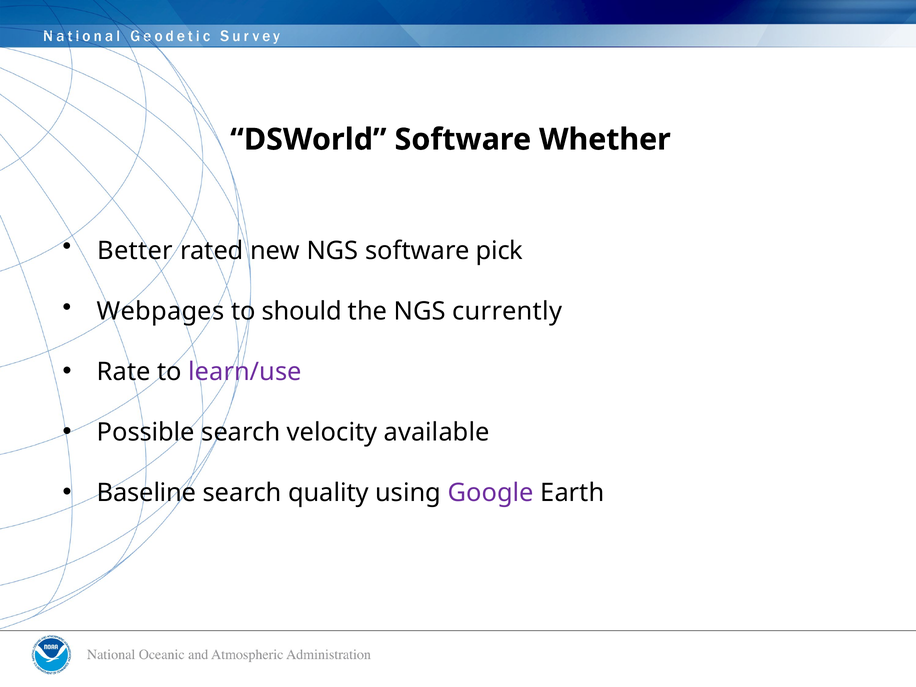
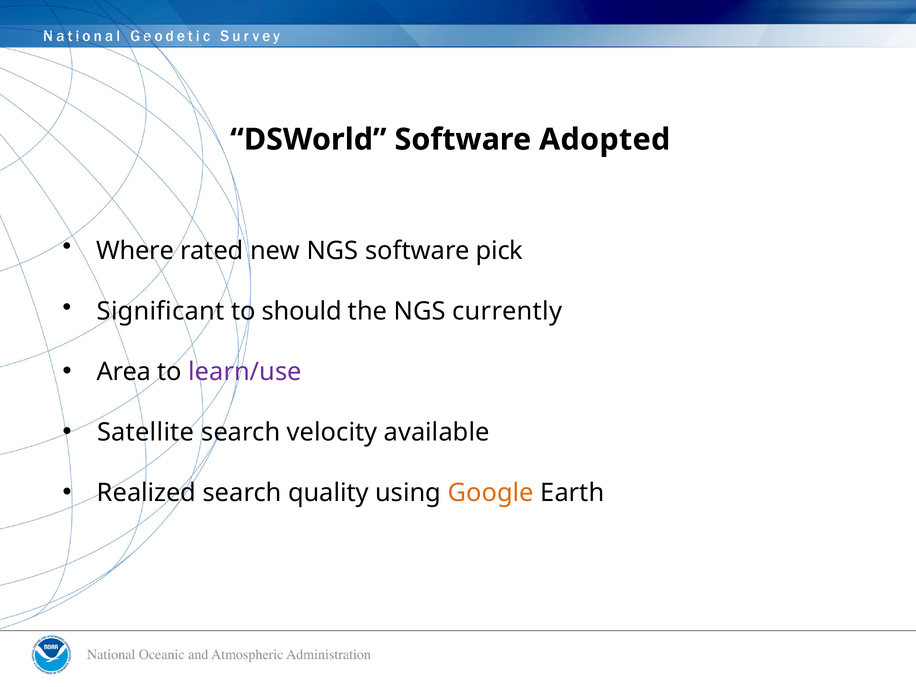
Whether: Whether -> Adopted
Better: Better -> Where
Webpages: Webpages -> Significant
Rate: Rate -> Area
Possible: Possible -> Satellite
Baseline: Baseline -> Realized
Google colour: purple -> orange
